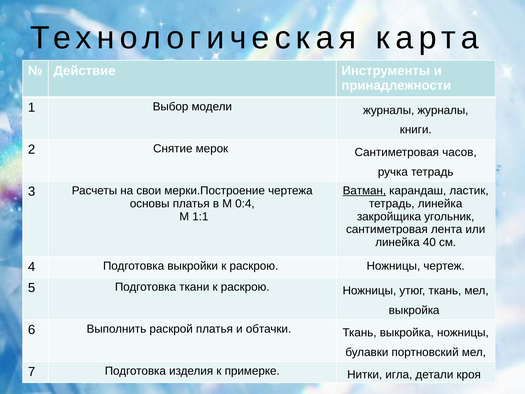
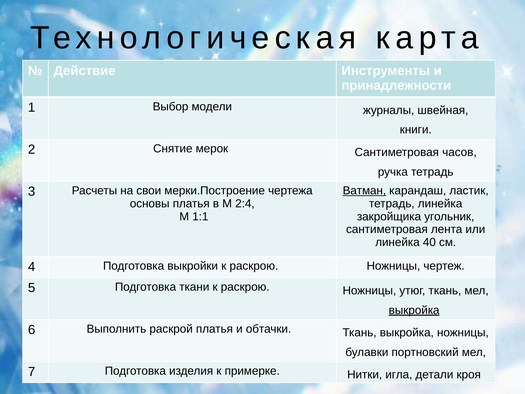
журналы журналы: журналы -> швейная
0:4: 0:4 -> 2:4
выкройка at (414, 310) underline: none -> present
